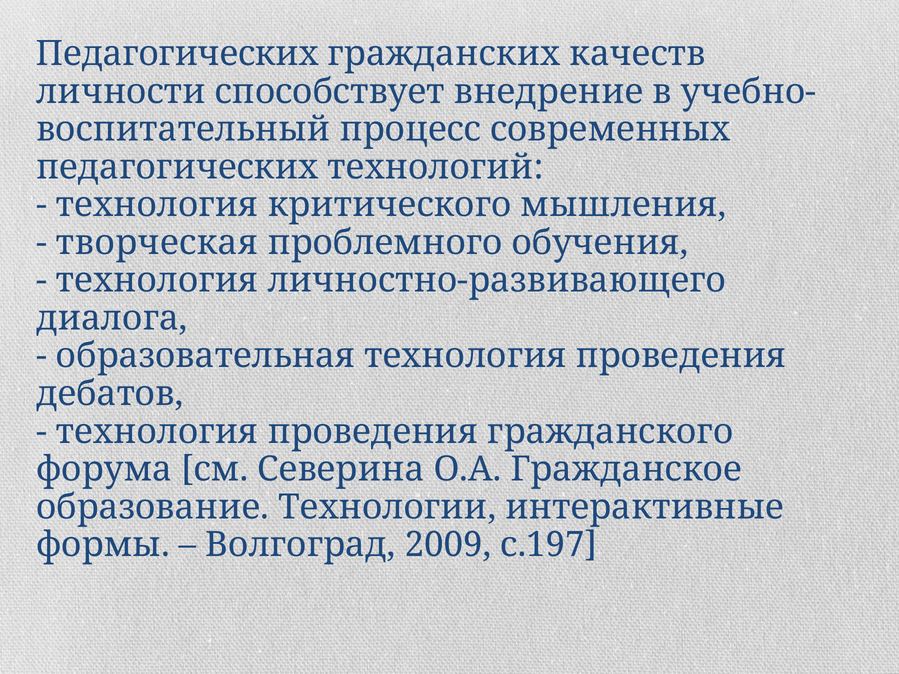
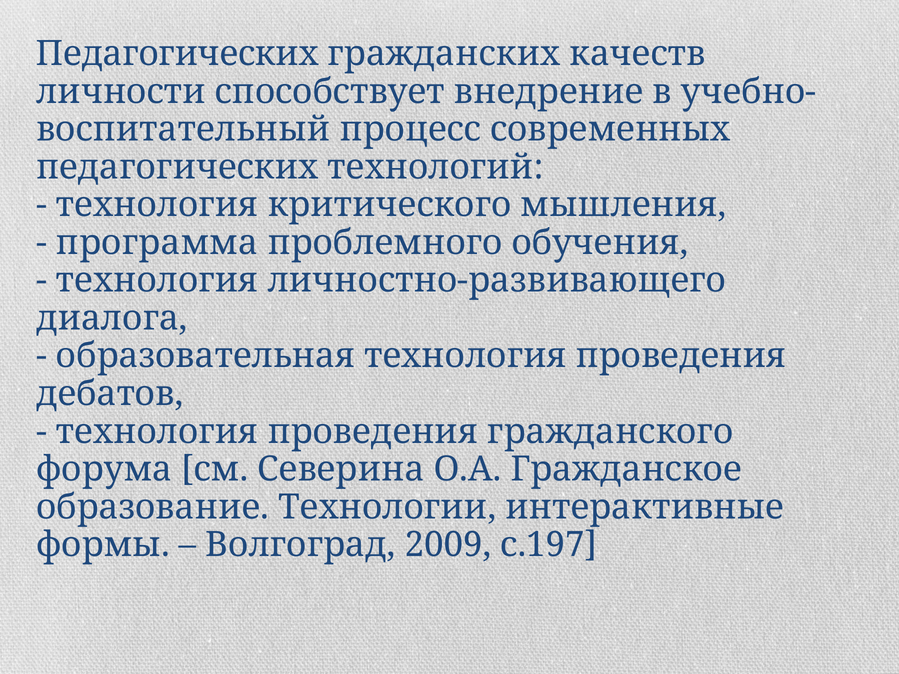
творческая: творческая -> программа
